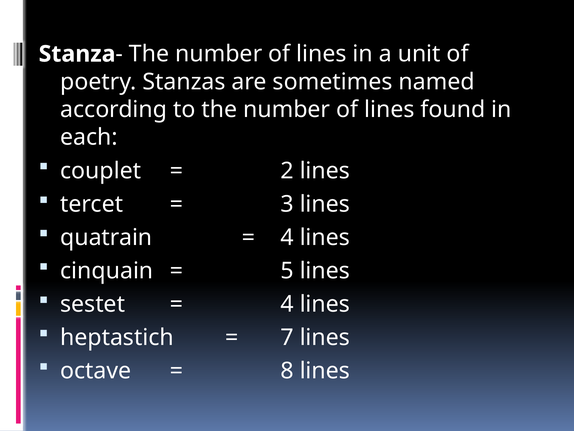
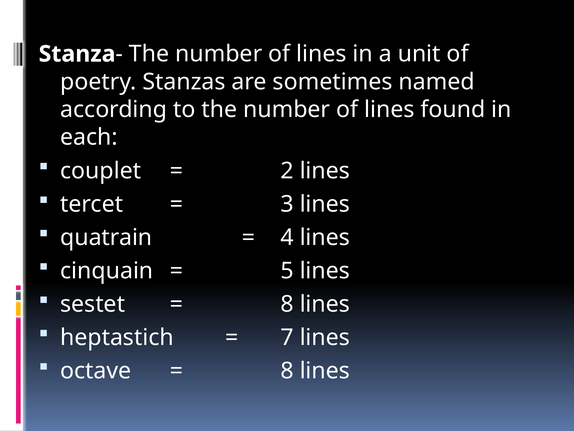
4 at (287, 304): 4 -> 8
